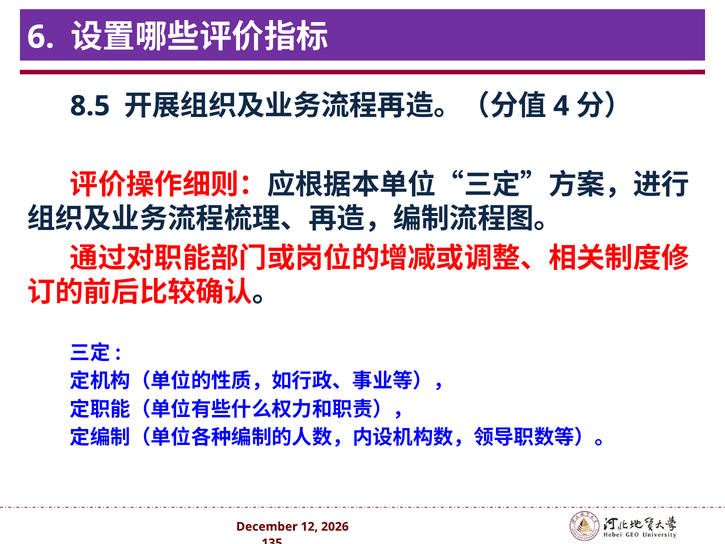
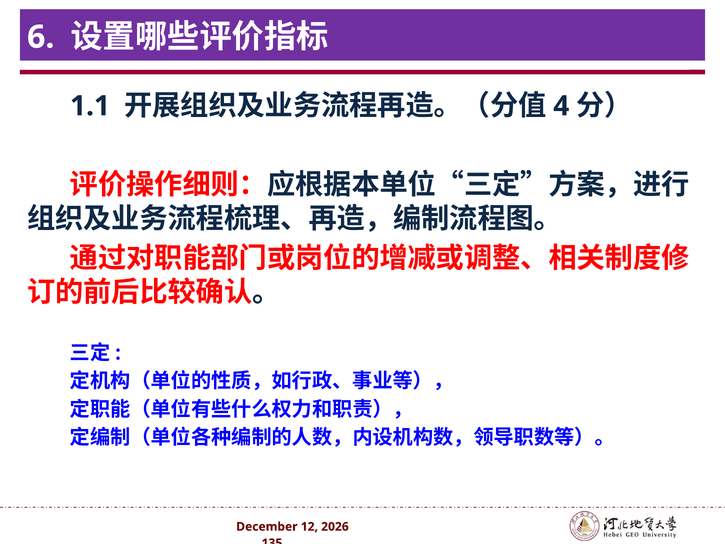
8.5: 8.5 -> 1.1
